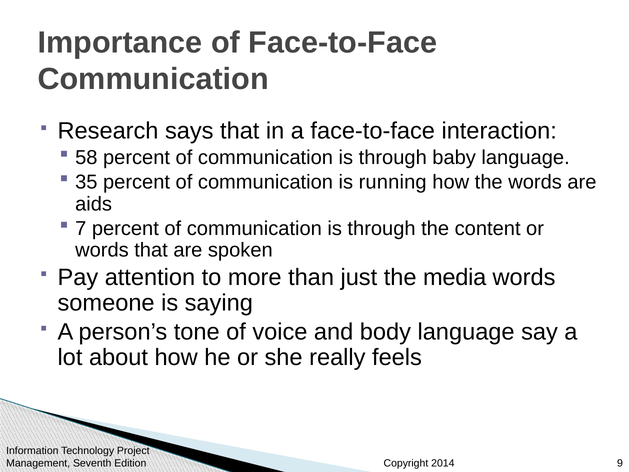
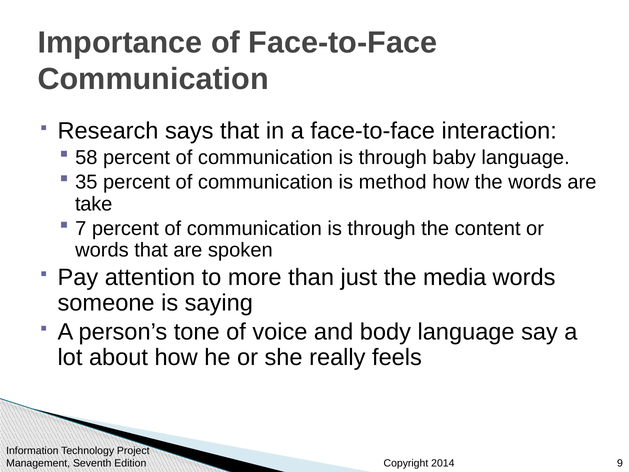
running: running -> method
aids: aids -> take
